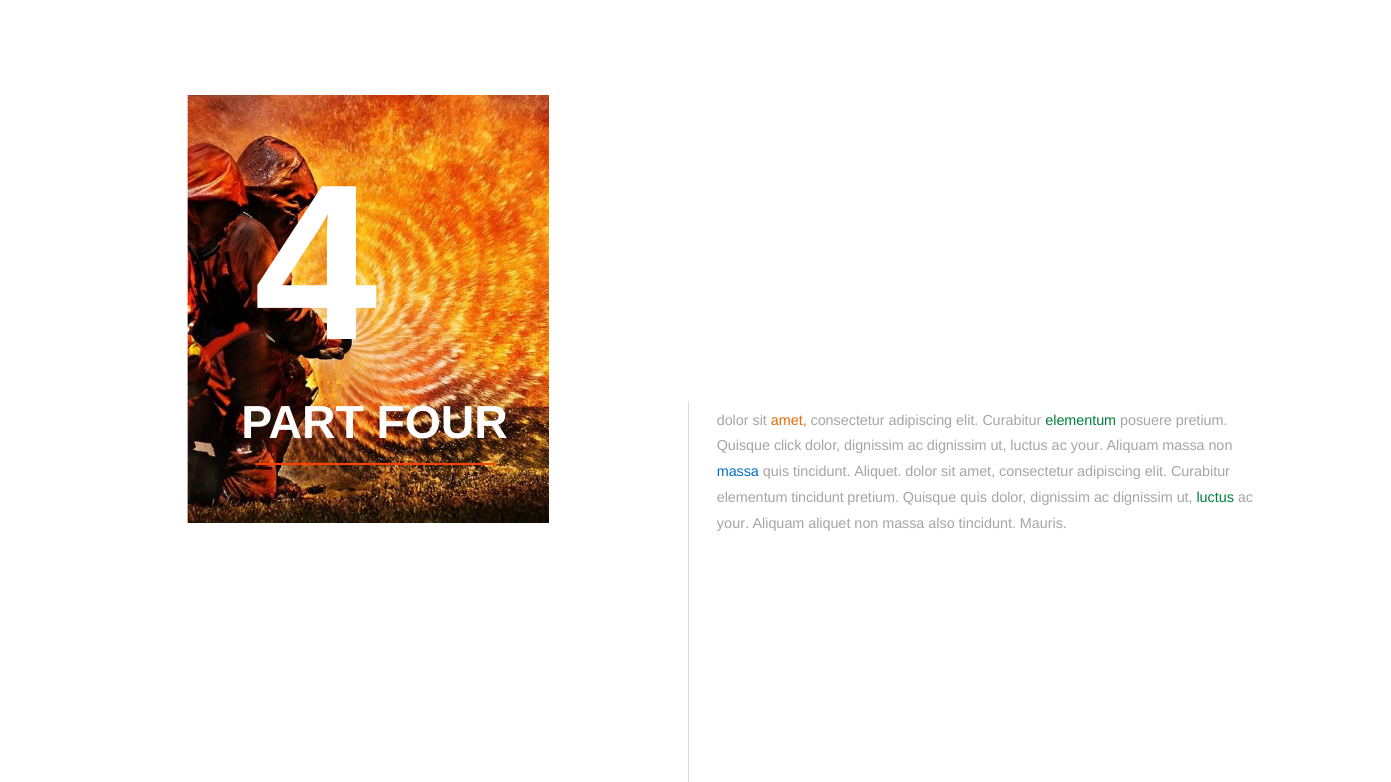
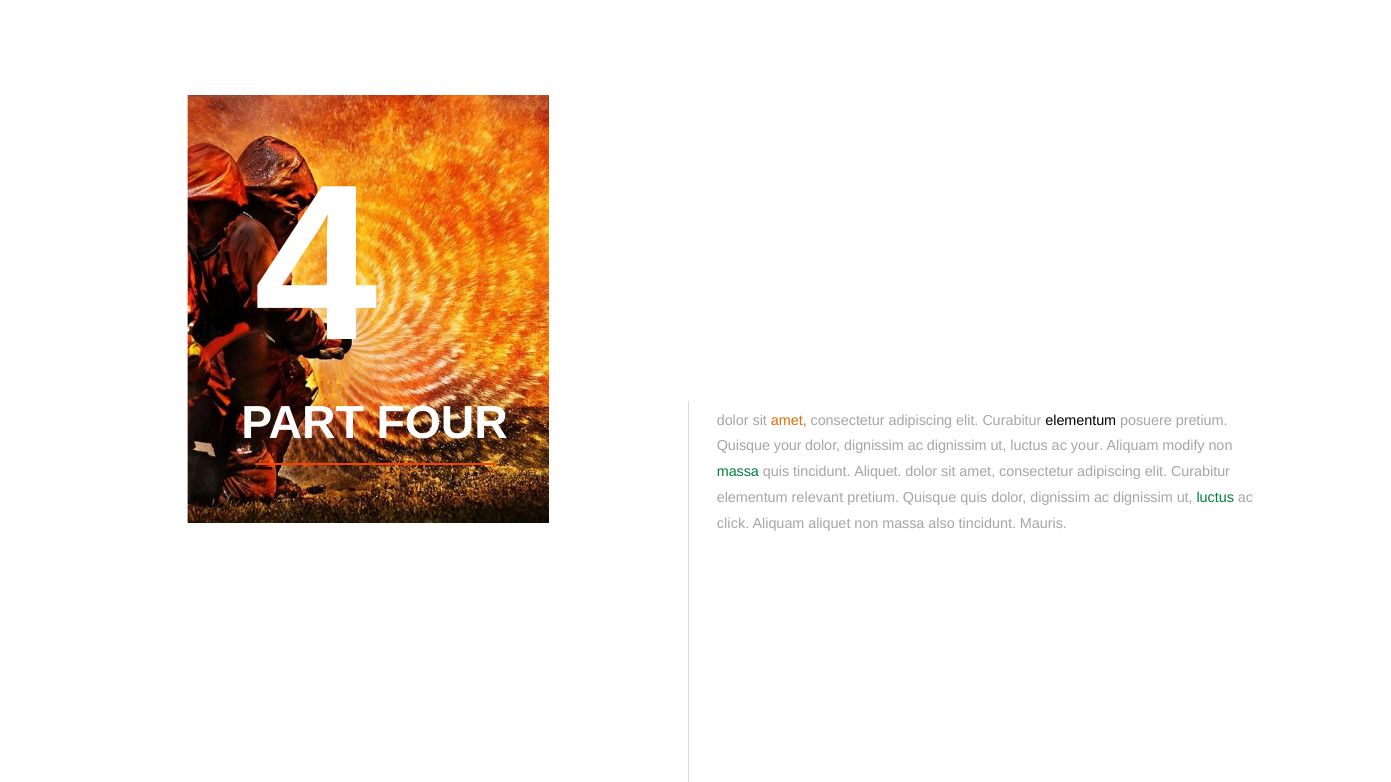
elementum at (1081, 421) colour: green -> black
Quisque click: click -> your
Aliquam massa: massa -> modify
massa at (738, 472) colour: blue -> green
elementum tincidunt: tincidunt -> relevant
your at (733, 524): your -> click
